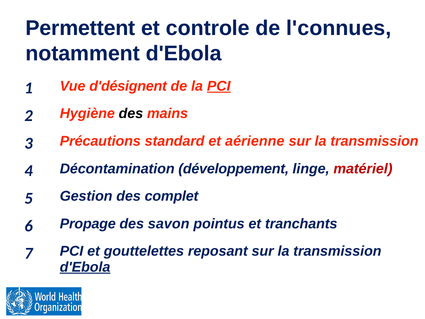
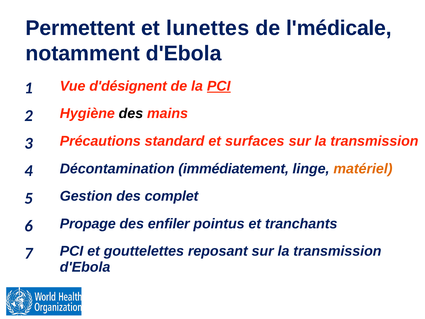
controle: controle -> lunettes
l'connues: l'connues -> l'médicale
aérienne: aérienne -> surfaces
développement: développement -> immédiatement
matériel colour: red -> orange
savon: savon -> enfiler
d'Ebola at (85, 267) underline: present -> none
